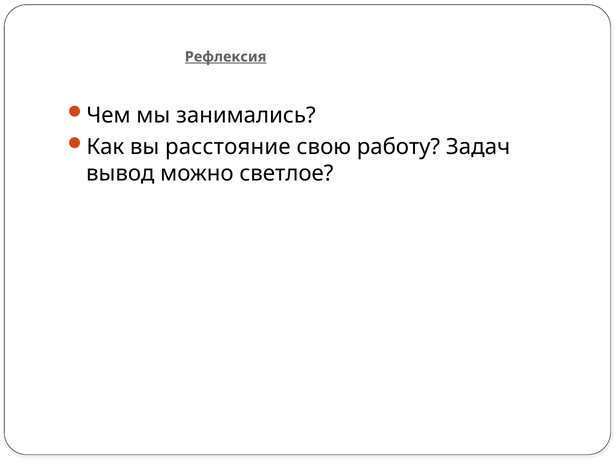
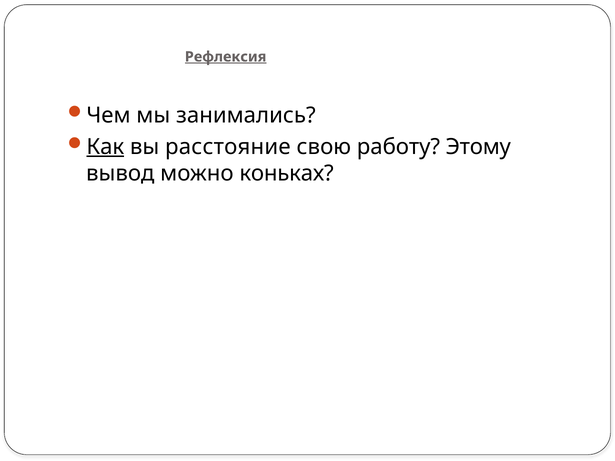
Как underline: none -> present
Задач: Задач -> Этому
светлое: светлое -> коньках
